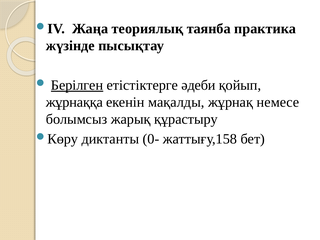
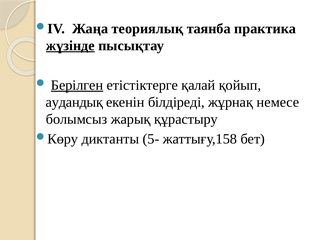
жүзінде underline: none -> present
әдеби: әдеби -> қалай
жұрнаққа: жұрнаққа -> аудандық
мақалды: мақалды -> білдіреді
0-: 0- -> 5-
